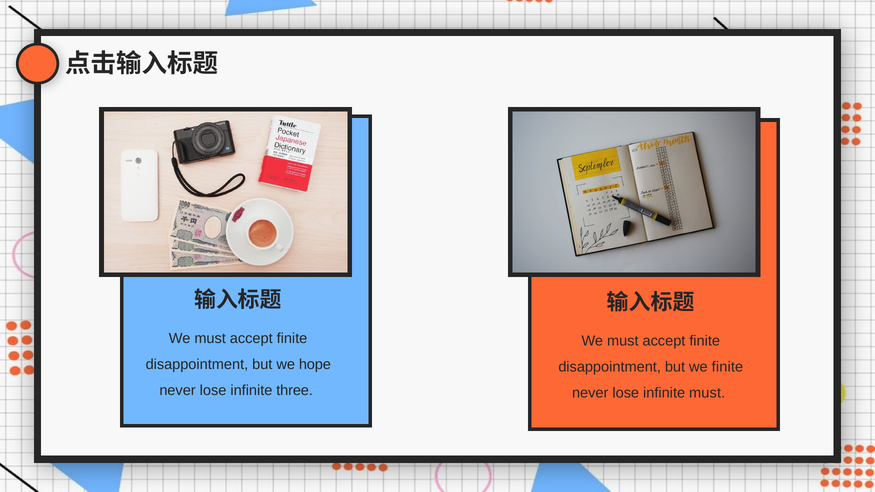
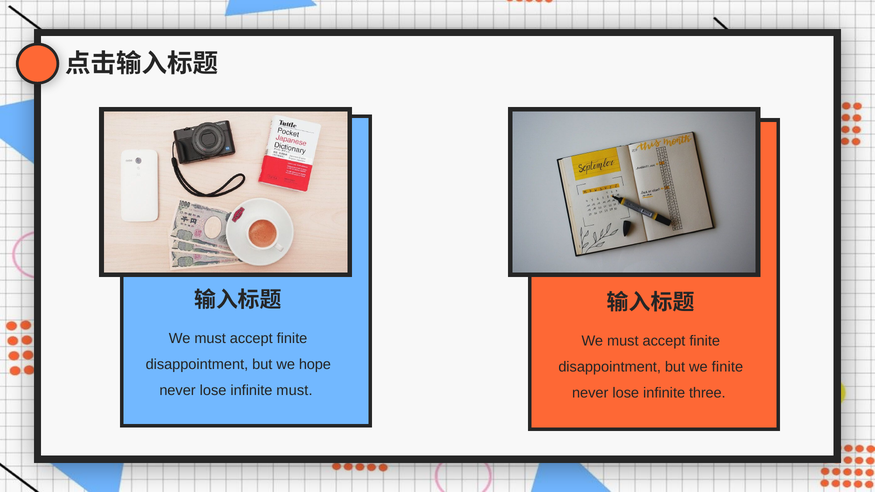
infinite three: three -> must
infinite must: must -> three
